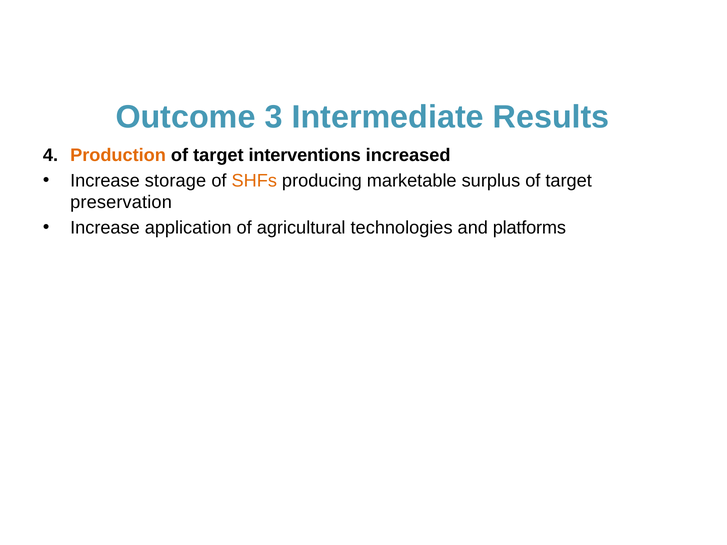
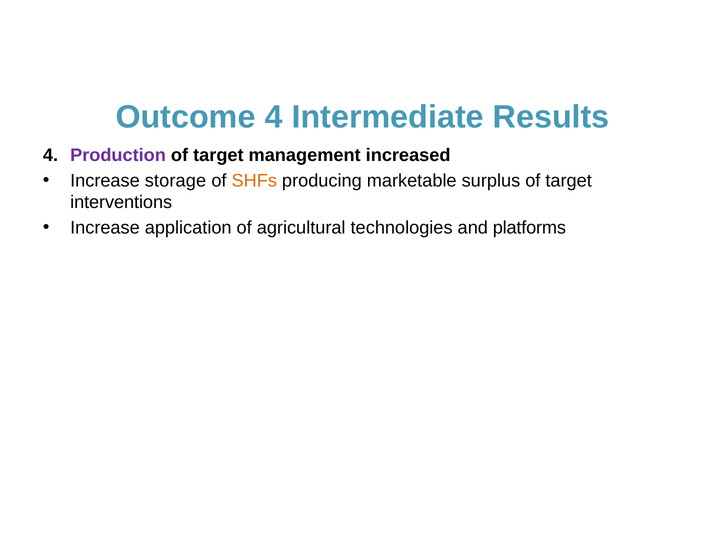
Outcome 3: 3 -> 4
Production colour: orange -> purple
interventions: interventions -> management
preservation: preservation -> interventions
